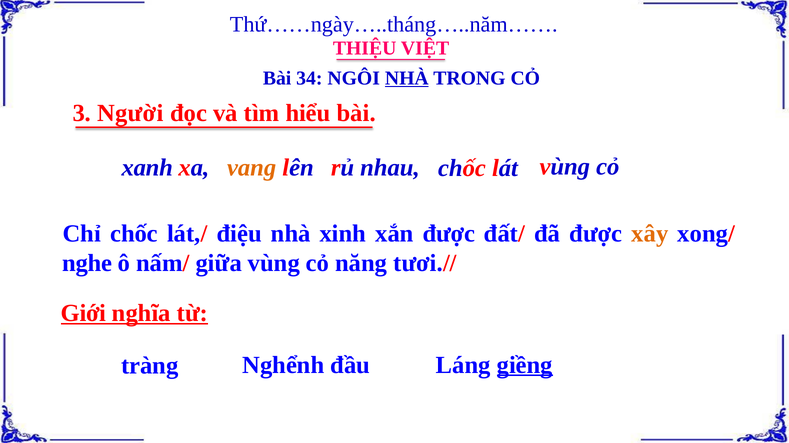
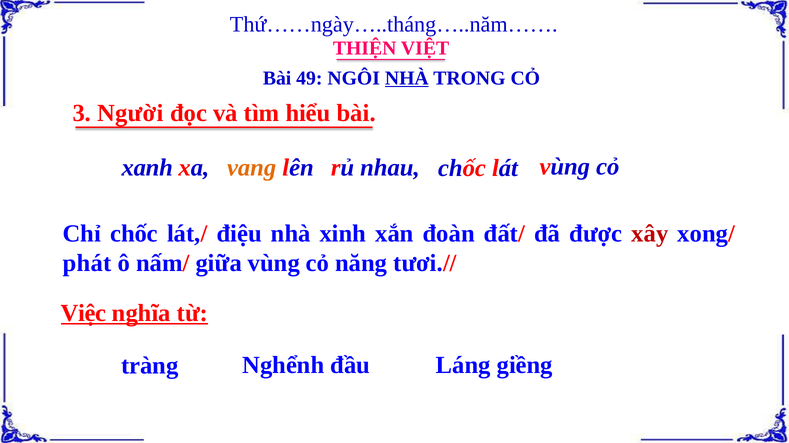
THIỆU: THIỆU -> THIỆN
34: 34 -> 49
xắn được: được -> đoàn
xây colour: orange -> red
nghe: nghe -> phát
Giới: Giới -> Việc
giềng underline: present -> none
